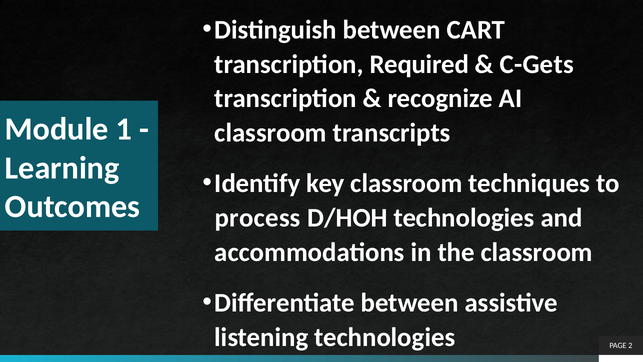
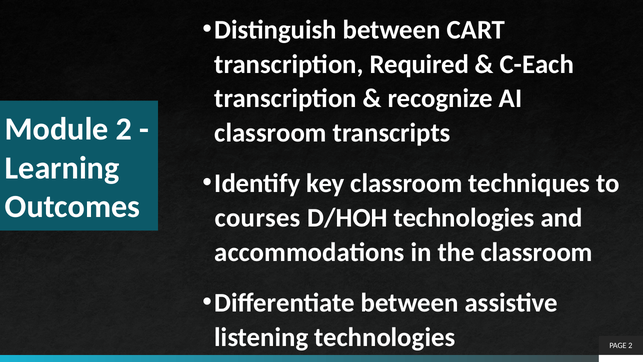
C-Gets: C-Gets -> C-Each
Module 1: 1 -> 2
process: process -> courses
